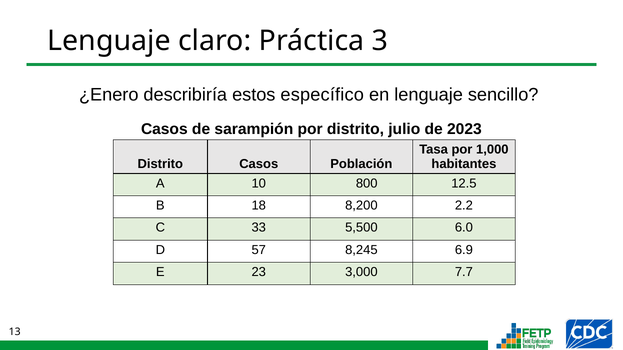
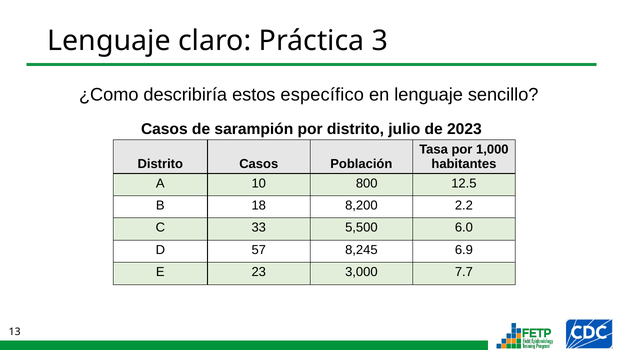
¿Enero: ¿Enero -> ¿Como
